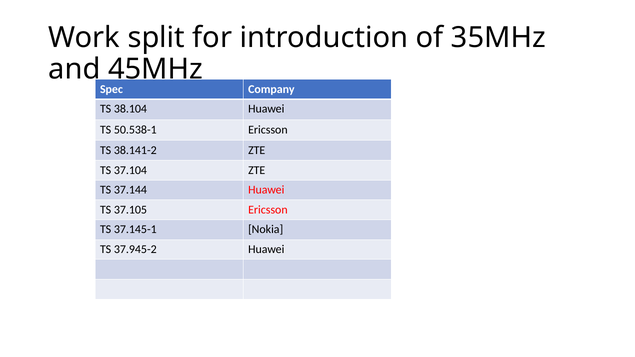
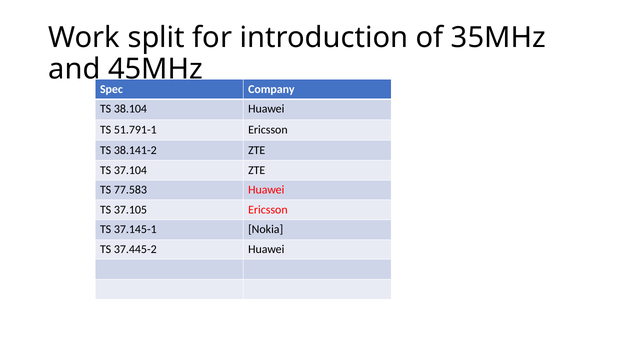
50.538-1: 50.538-1 -> 51.791-1
37.144: 37.144 -> 77.583
37.945-2: 37.945-2 -> 37.445-2
